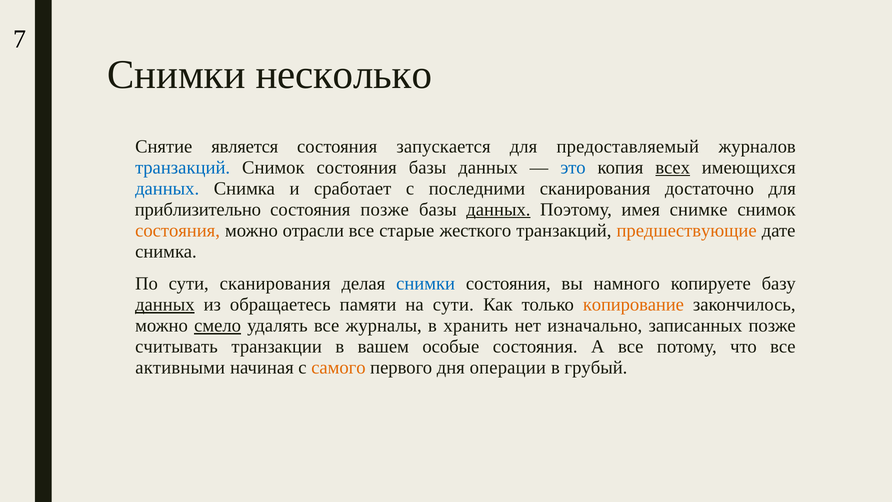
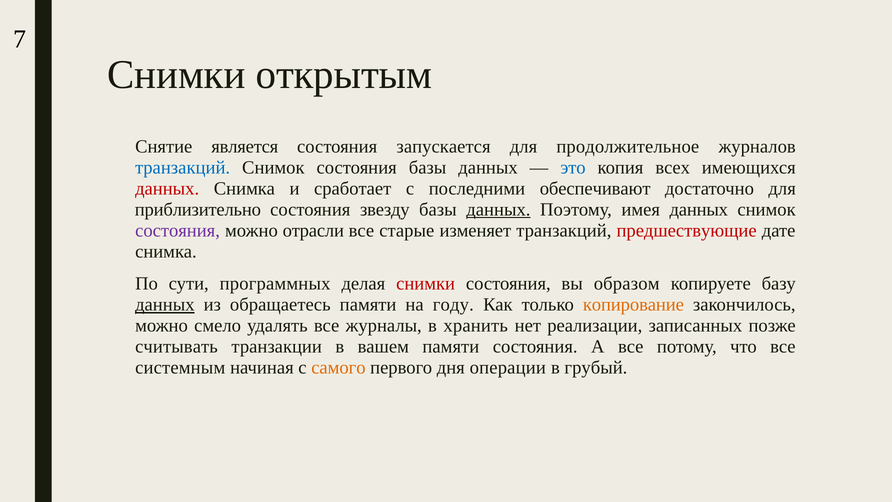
несколько: несколько -> открытым
предоставляемый: предоставляемый -> продолжительное
всех underline: present -> none
данных at (167, 188) colour: blue -> red
последними сканирования: сканирования -> обеспечивают
состояния позже: позже -> звезду
имея снимке: снимке -> данных
состояния at (178, 230) colour: orange -> purple
жесткого: жесткого -> изменяет
предшествующие colour: orange -> red
сути сканирования: сканирования -> программных
снимки at (426, 284) colour: blue -> red
намного: намного -> образом
на сути: сути -> году
смело underline: present -> none
изначально: изначально -> реализации
вашем особые: особые -> памяти
активными: активными -> системным
